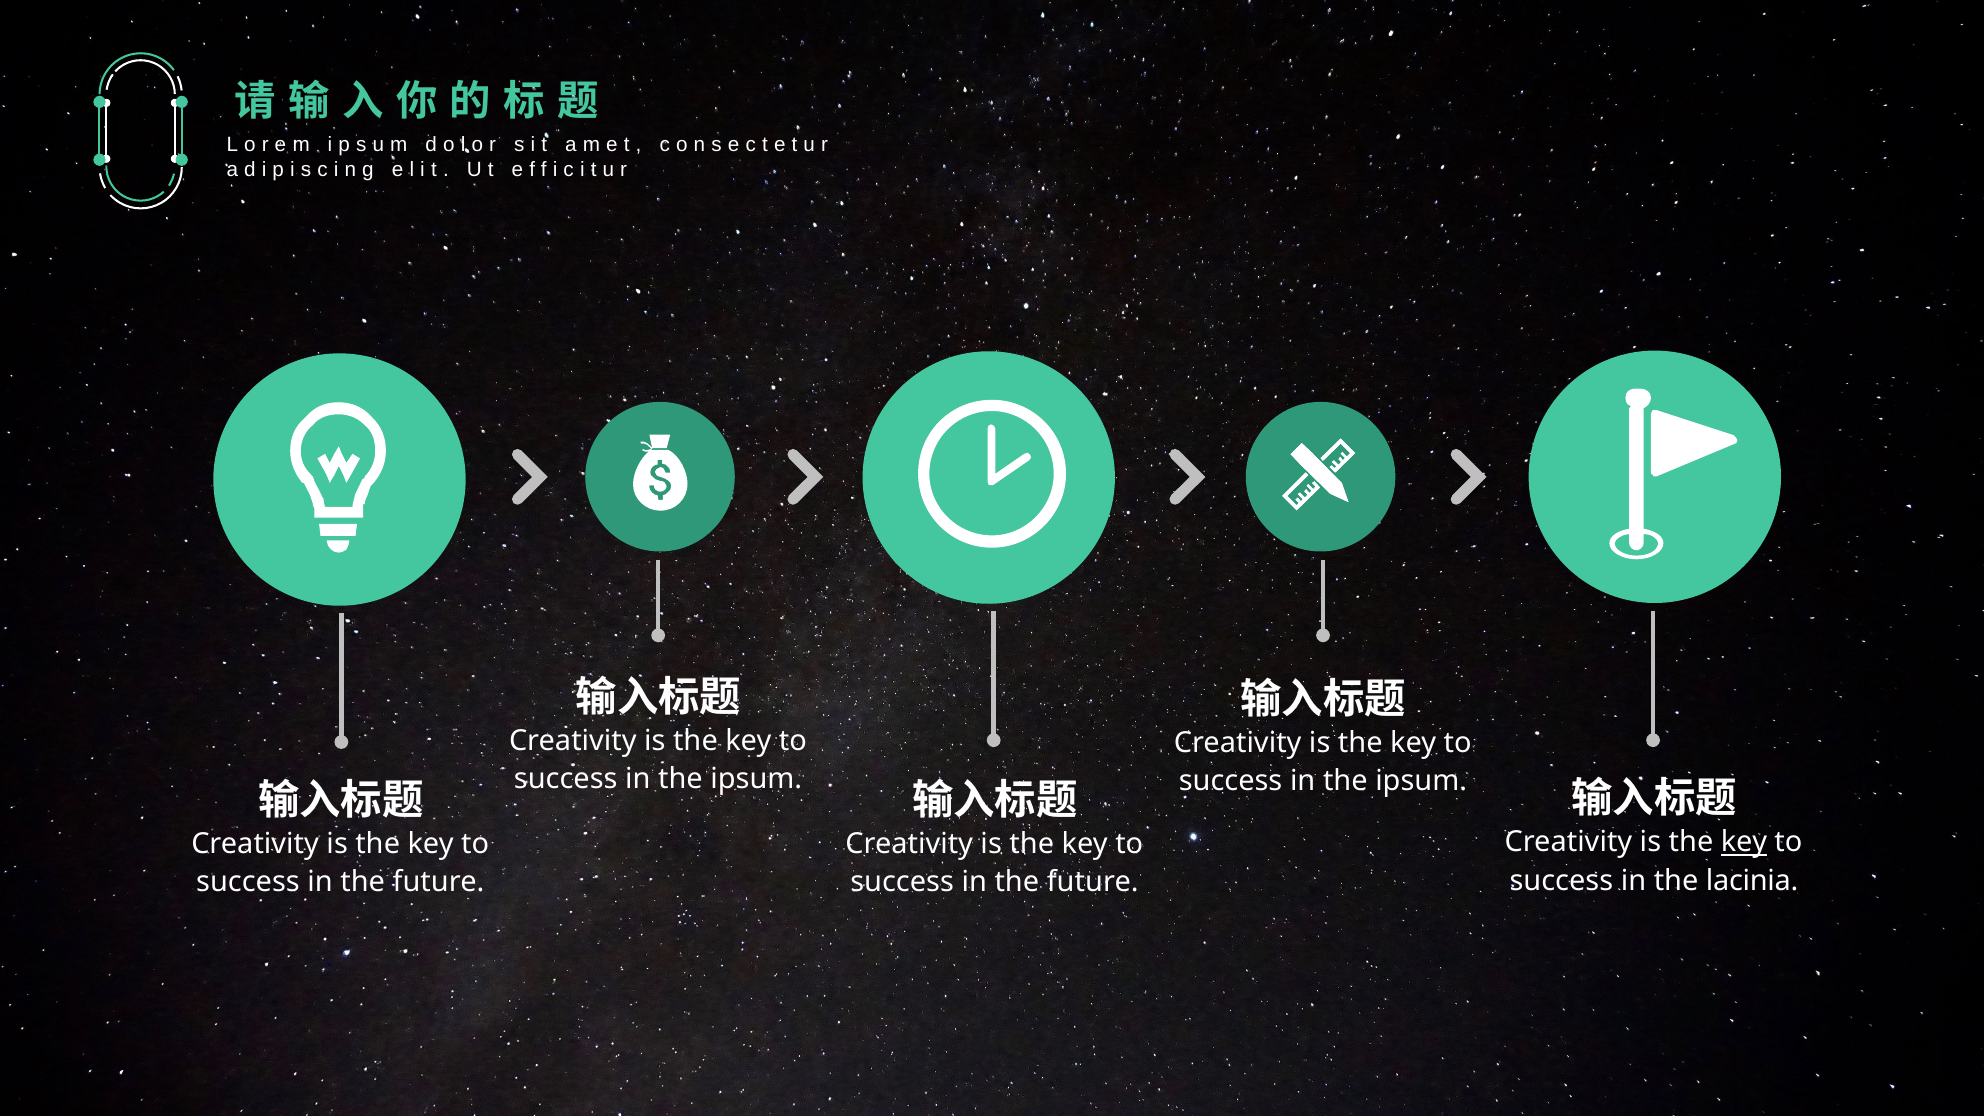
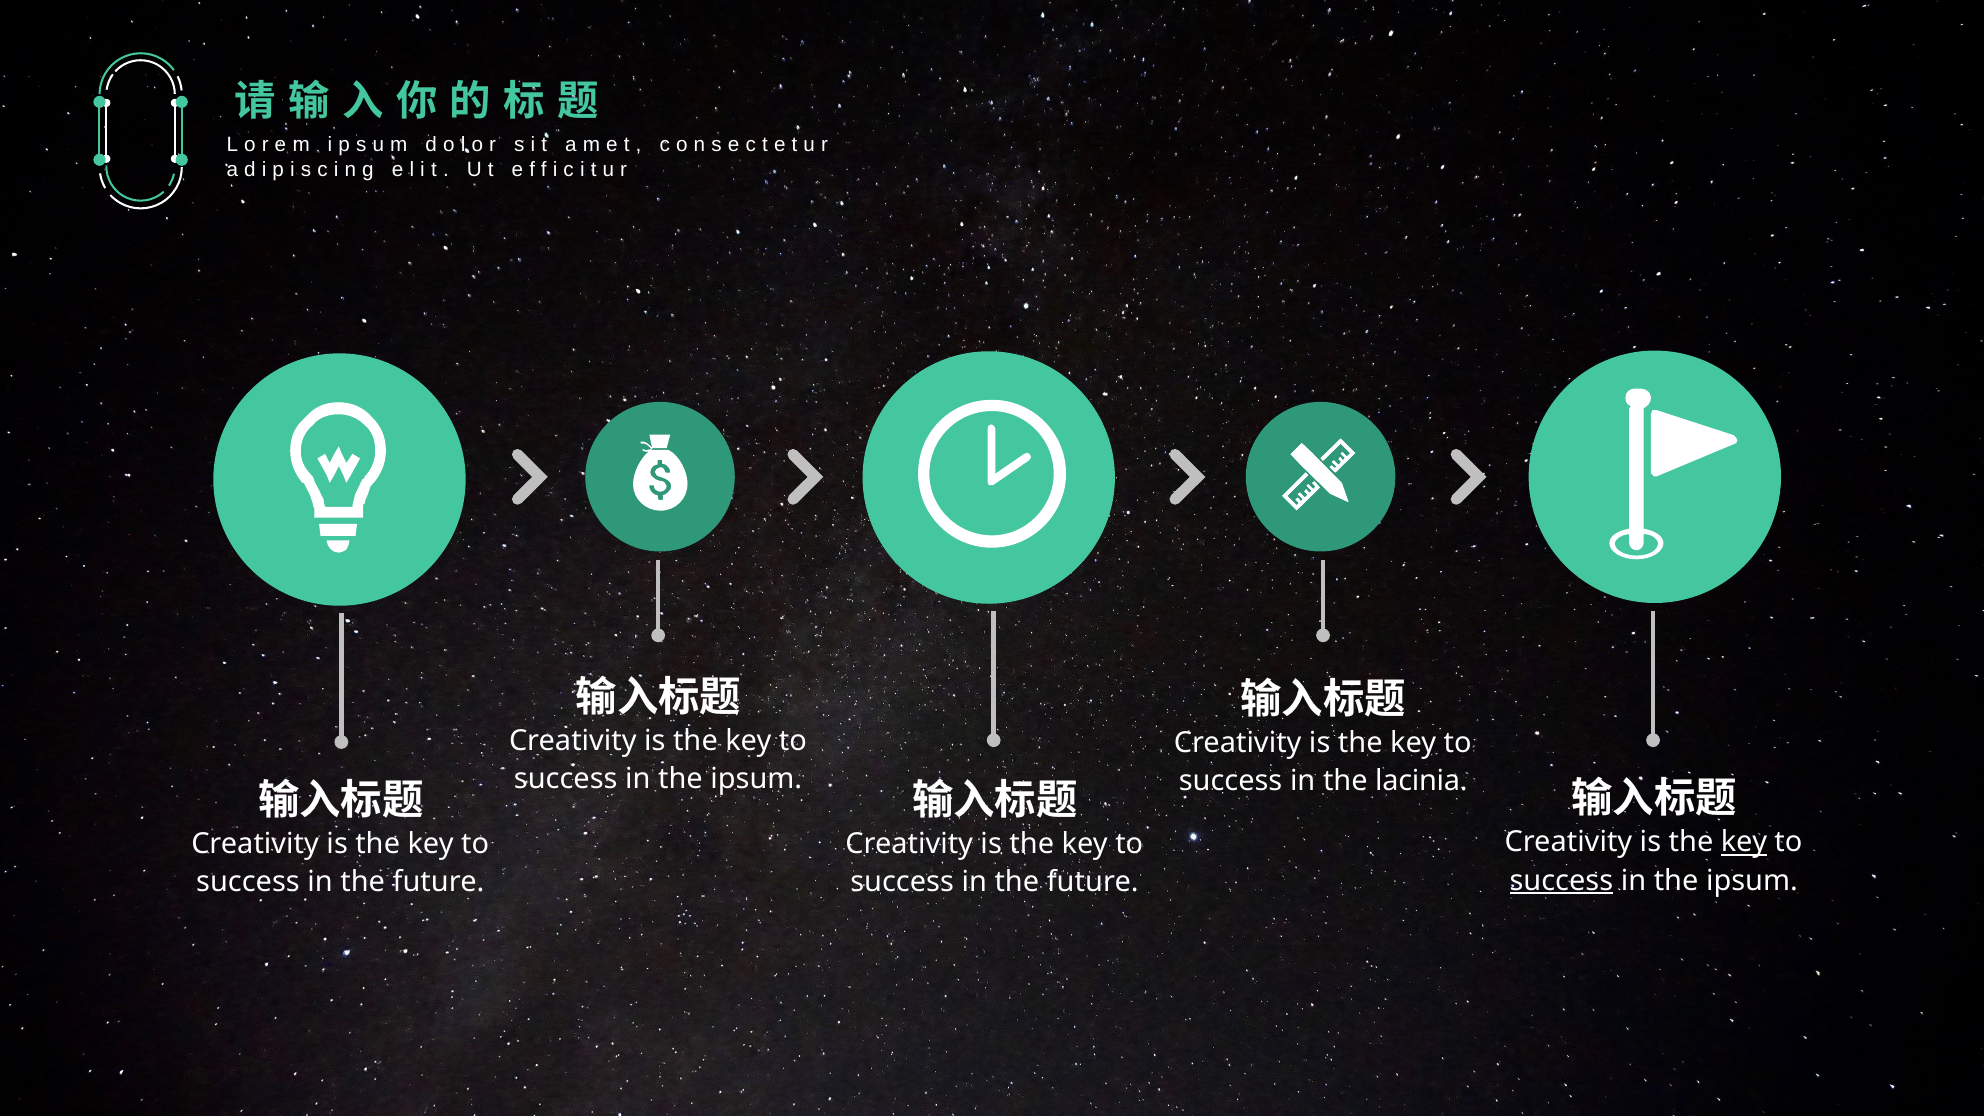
ipsum at (1421, 781): ipsum -> lacinia
success at (1561, 880) underline: none -> present
lacinia at (1752, 880): lacinia -> ipsum
